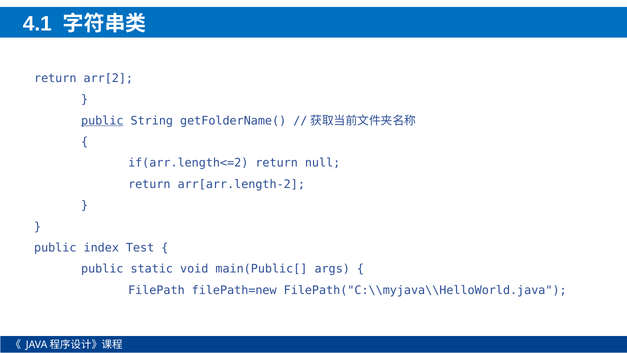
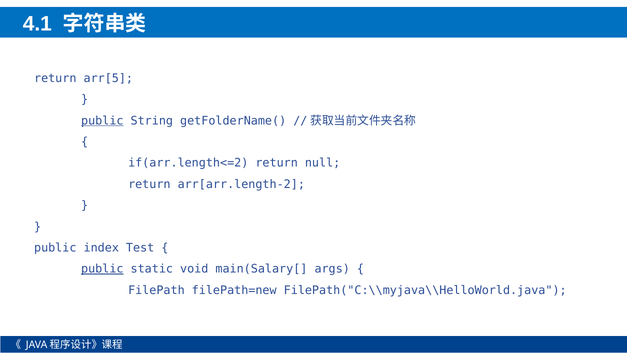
arr[2: arr[2 -> arr[5
public at (102, 269) underline: none -> present
main(Public[: main(Public[ -> main(Salary[
